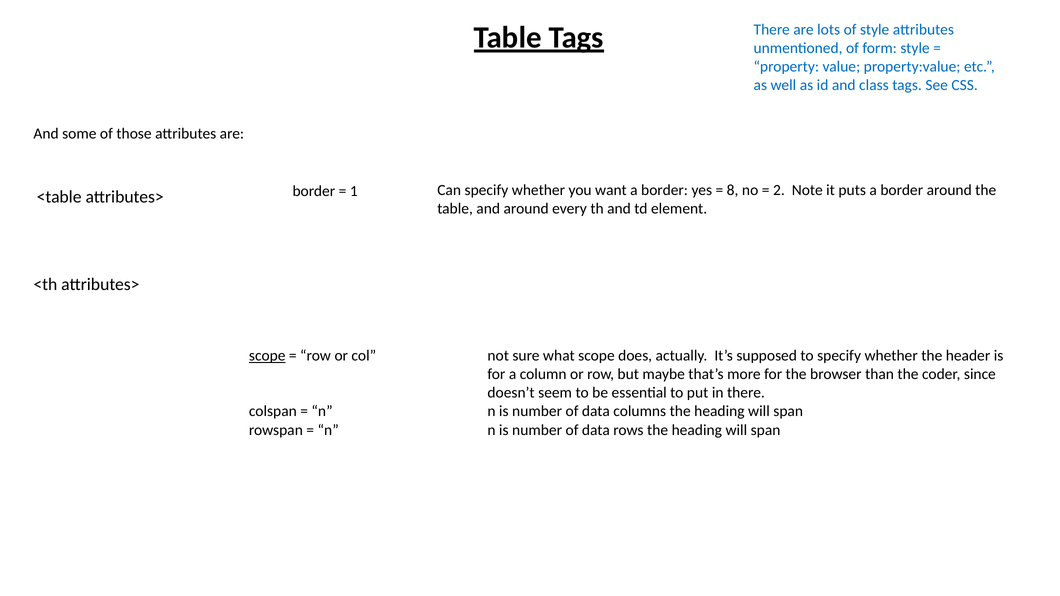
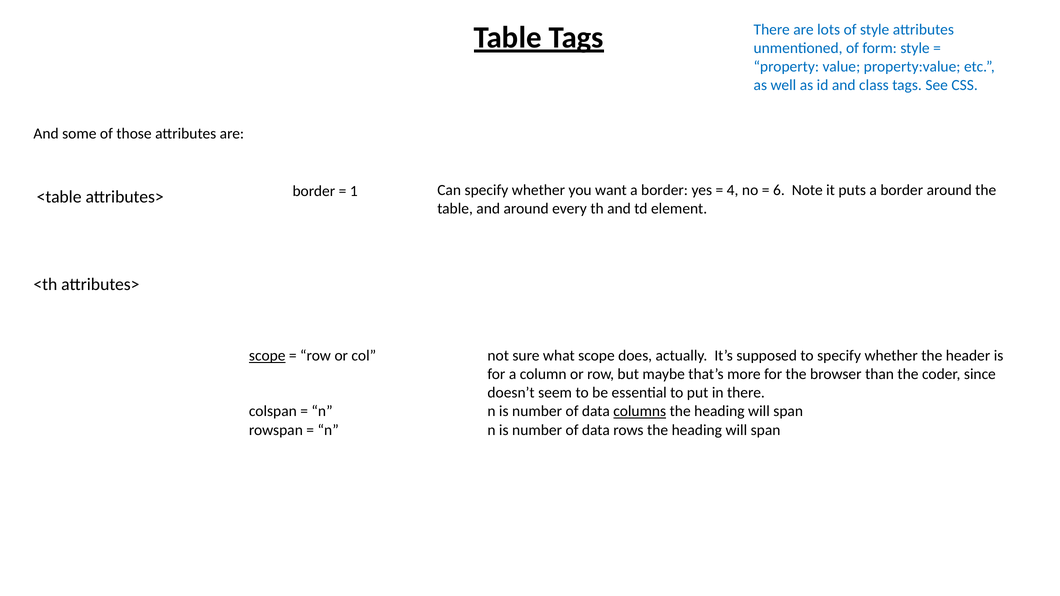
8: 8 -> 4
2: 2 -> 6
columns underline: none -> present
